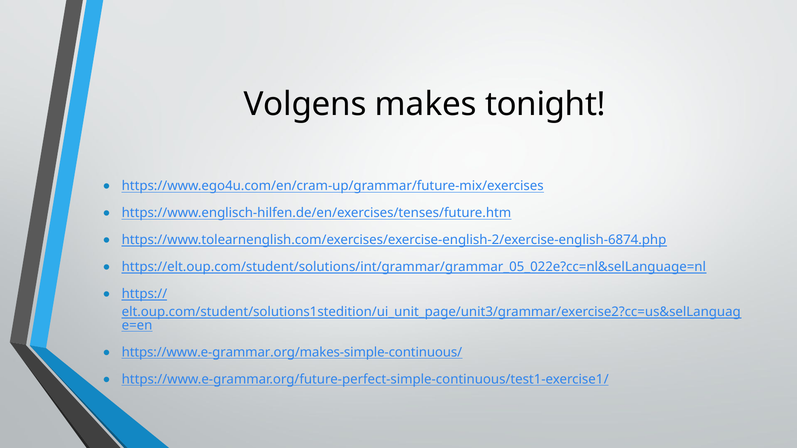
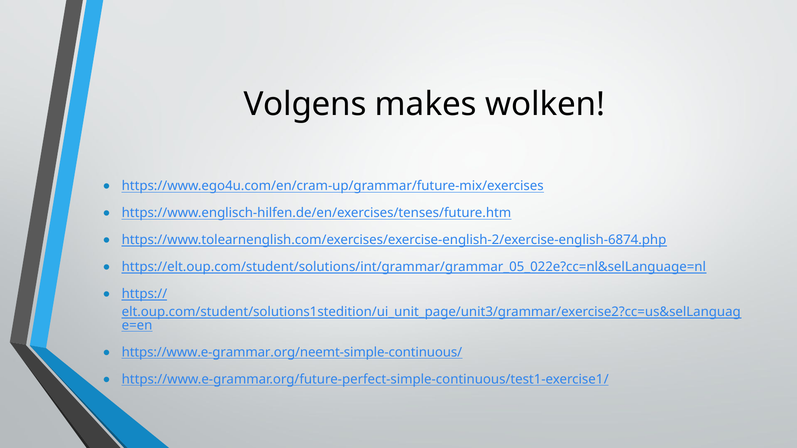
tonight: tonight -> wolken
https://www.e-grammar.org/makes-simple-continuous/: https://www.e-grammar.org/makes-simple-continuous/ -> https://www.e-grammar.org/neemt-simple-continuous/
